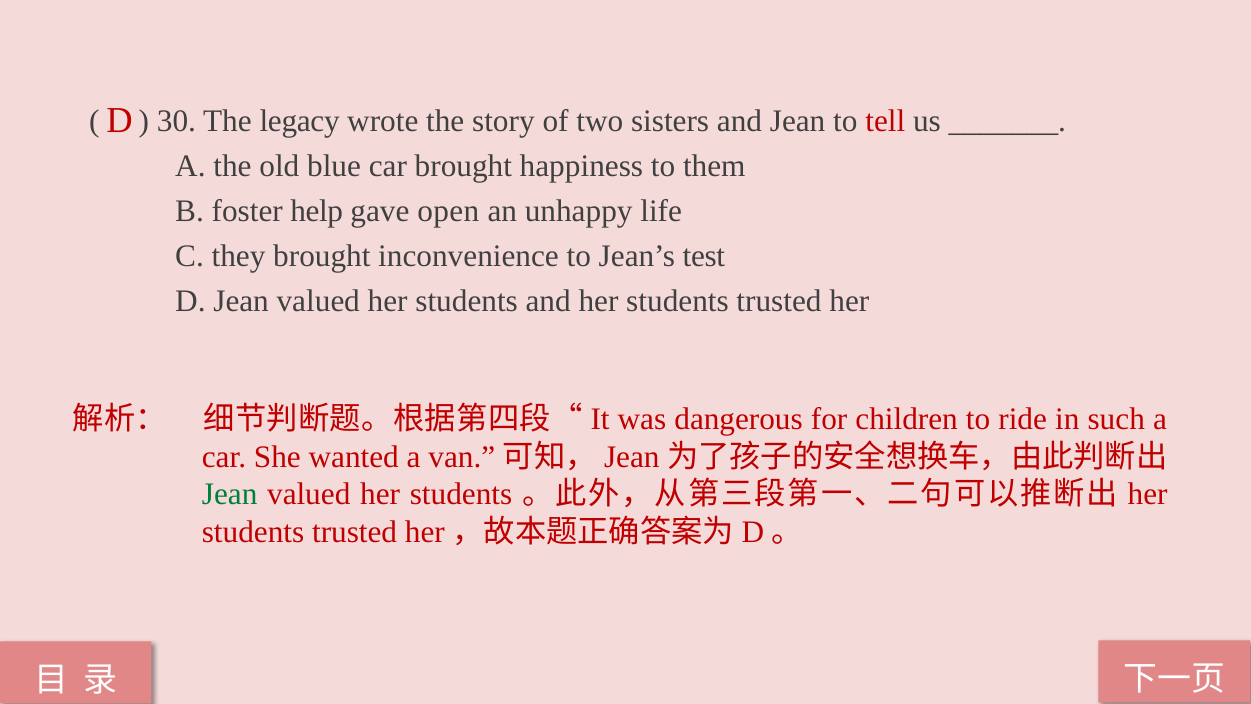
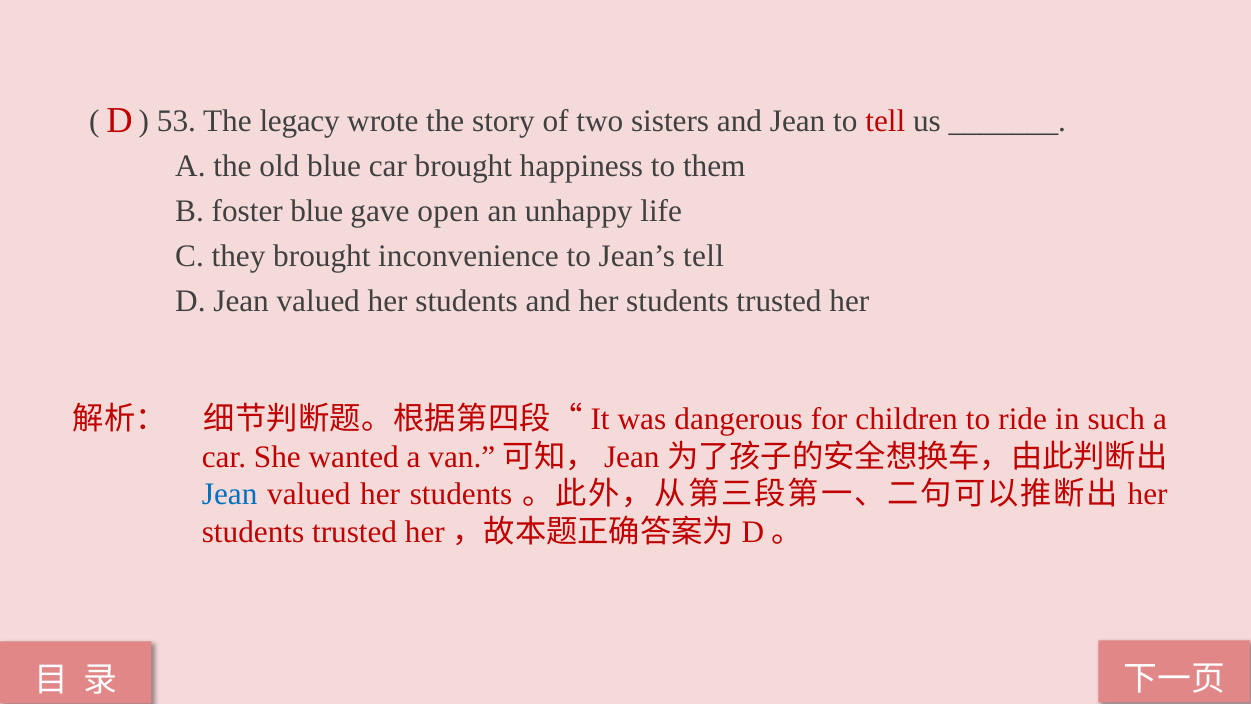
30: 30 -> 53
foster help: help -> blue
Jean’s test: test -> tell
Jean at (230, 494) colour: green -> blue
